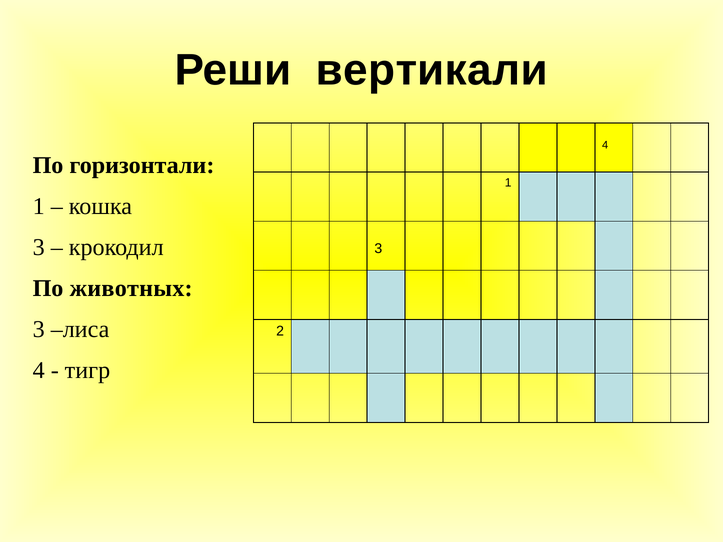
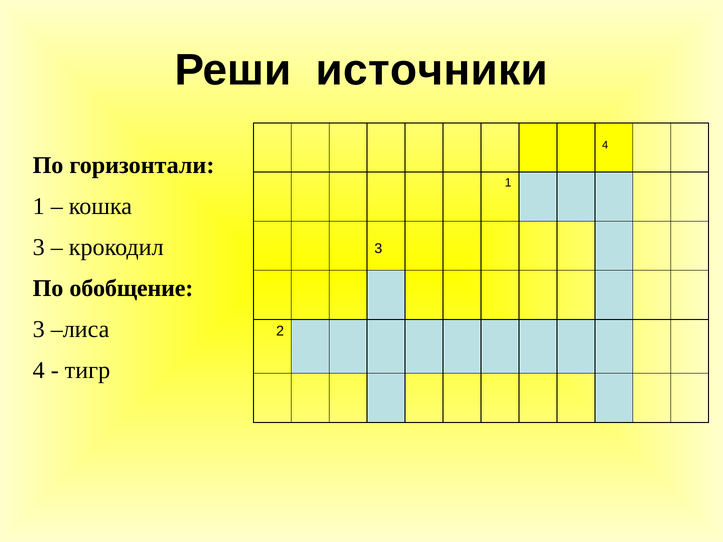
вертикали: вертикали -> источники
животных: животных -> обобщение
